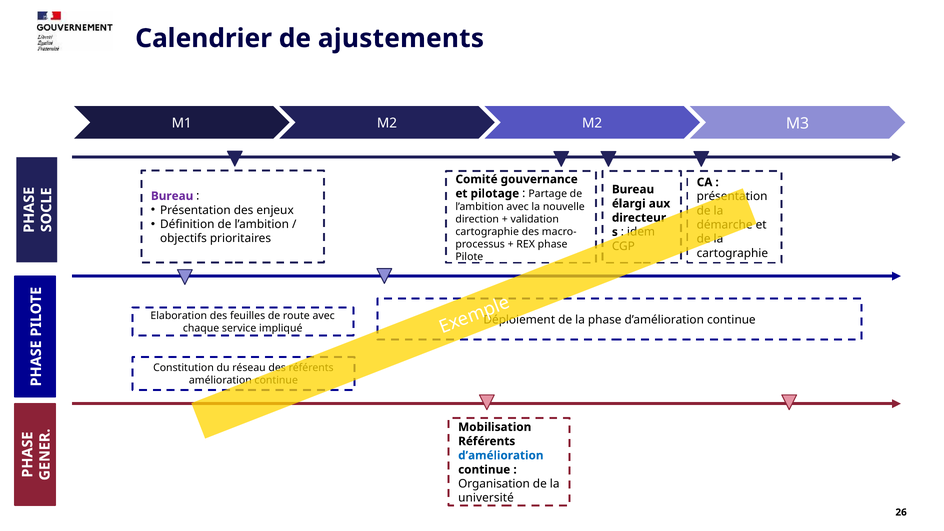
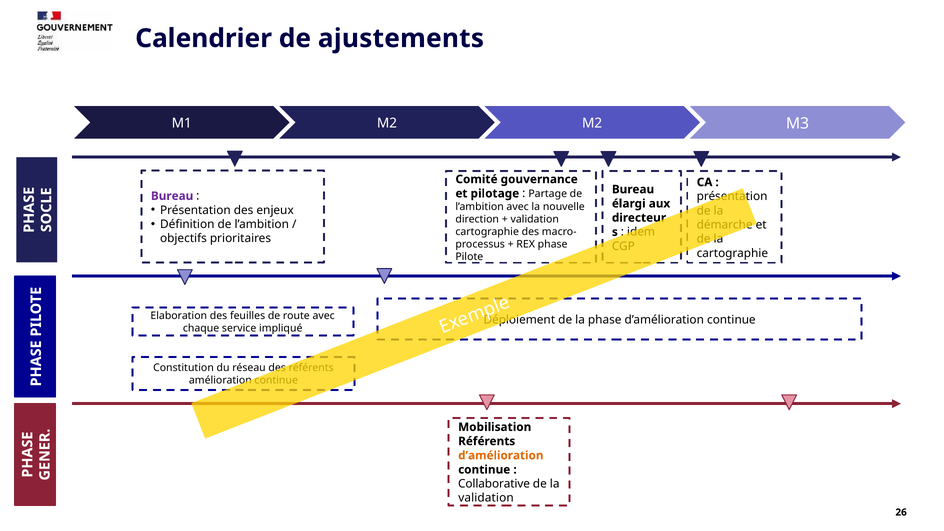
d’amélioration at (501, 455) colour: blue -> orange
Organisation: Organisation -> Collaborative
université at (486, 498): université -> validation
